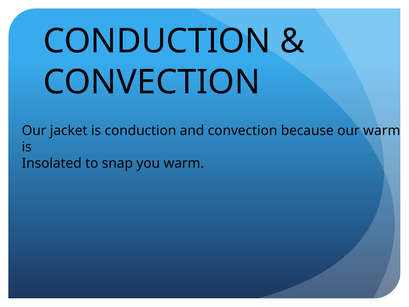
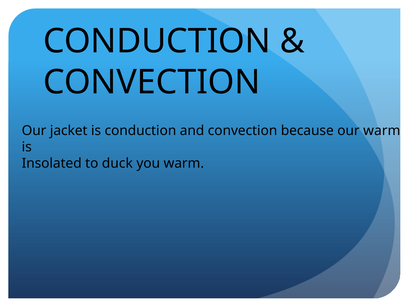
snap: snap -> duck
